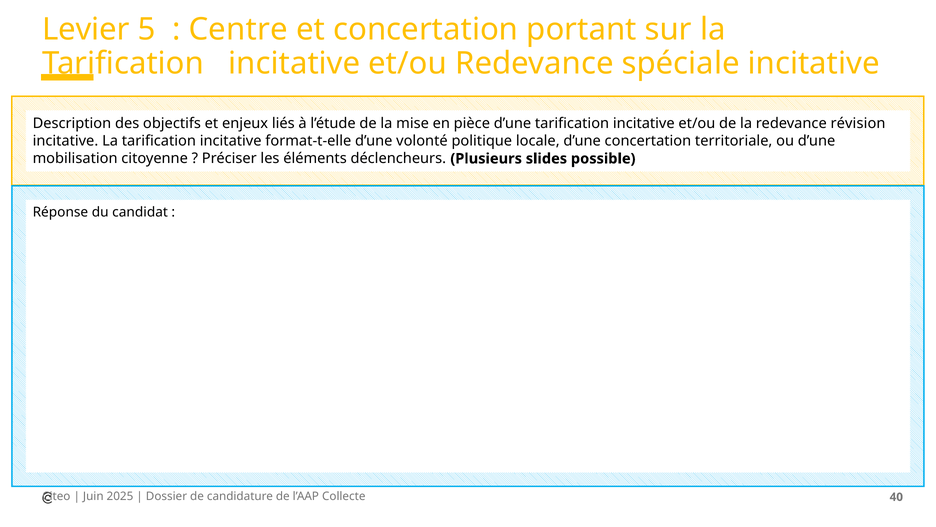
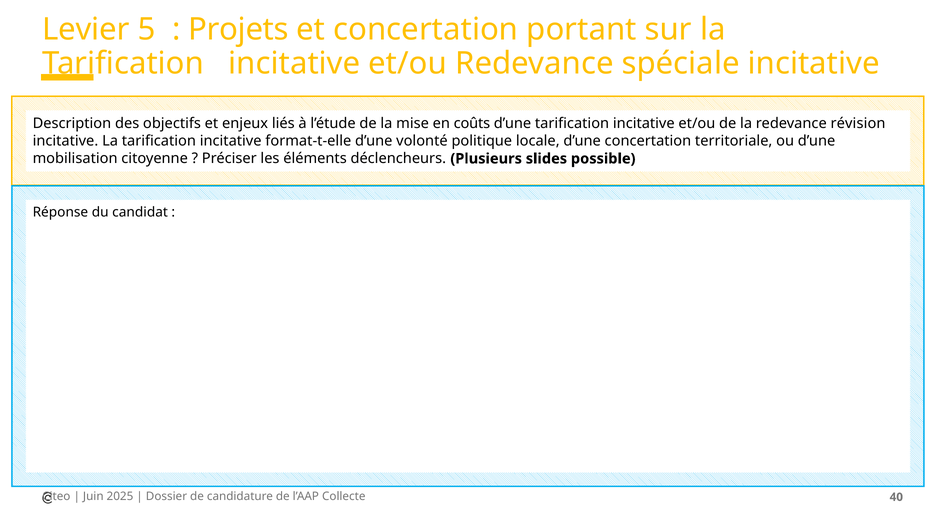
Centre: Centre -> Projets
pièce: pièce -> coûts
